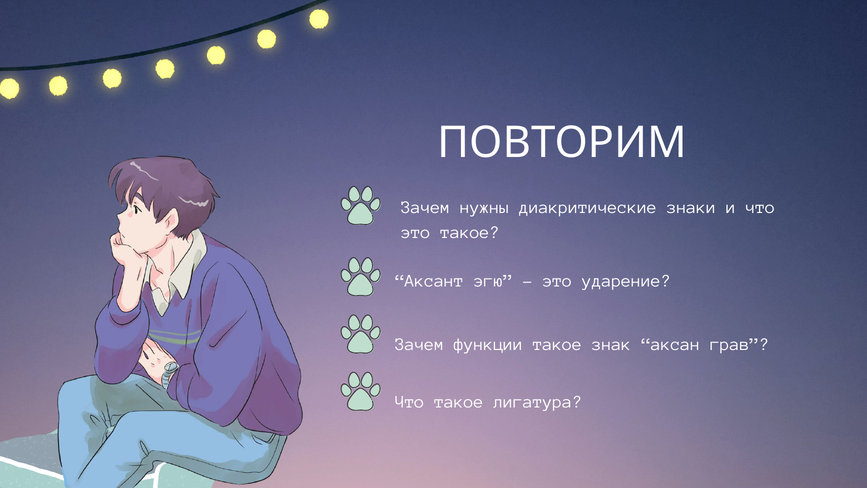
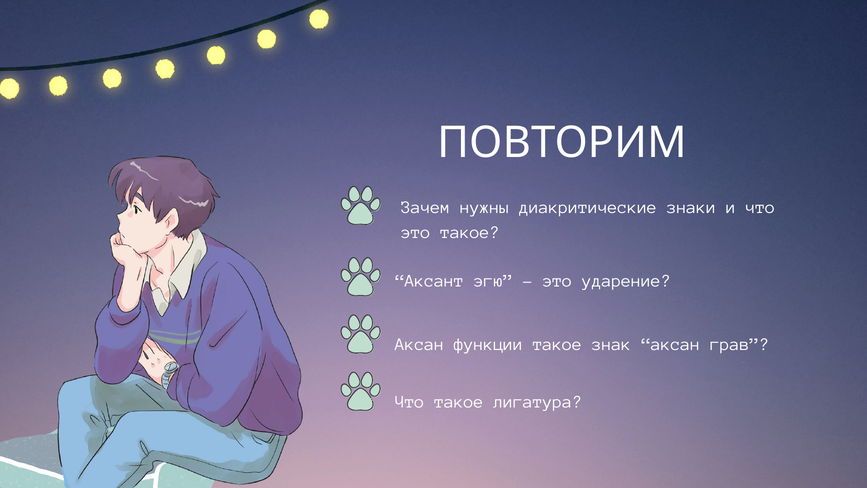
Зачем at (420, 344): Зачем -> Аксан
